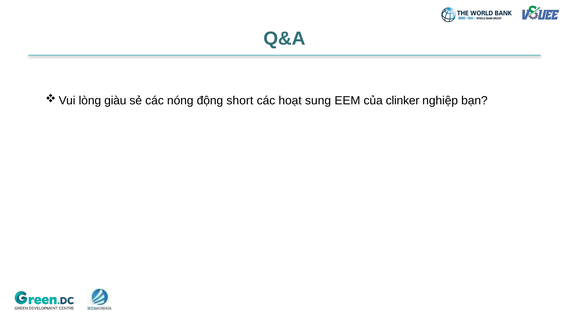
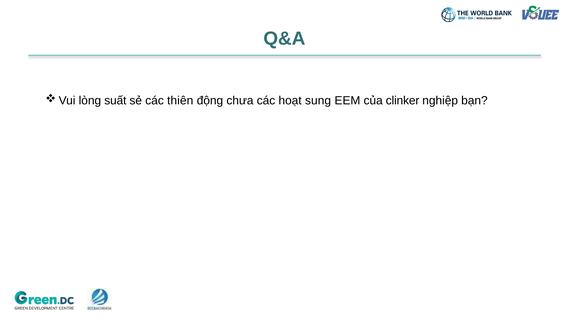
giàu: giàu -> suất
nóng: nóng -> thiên
short: short -> chưa
